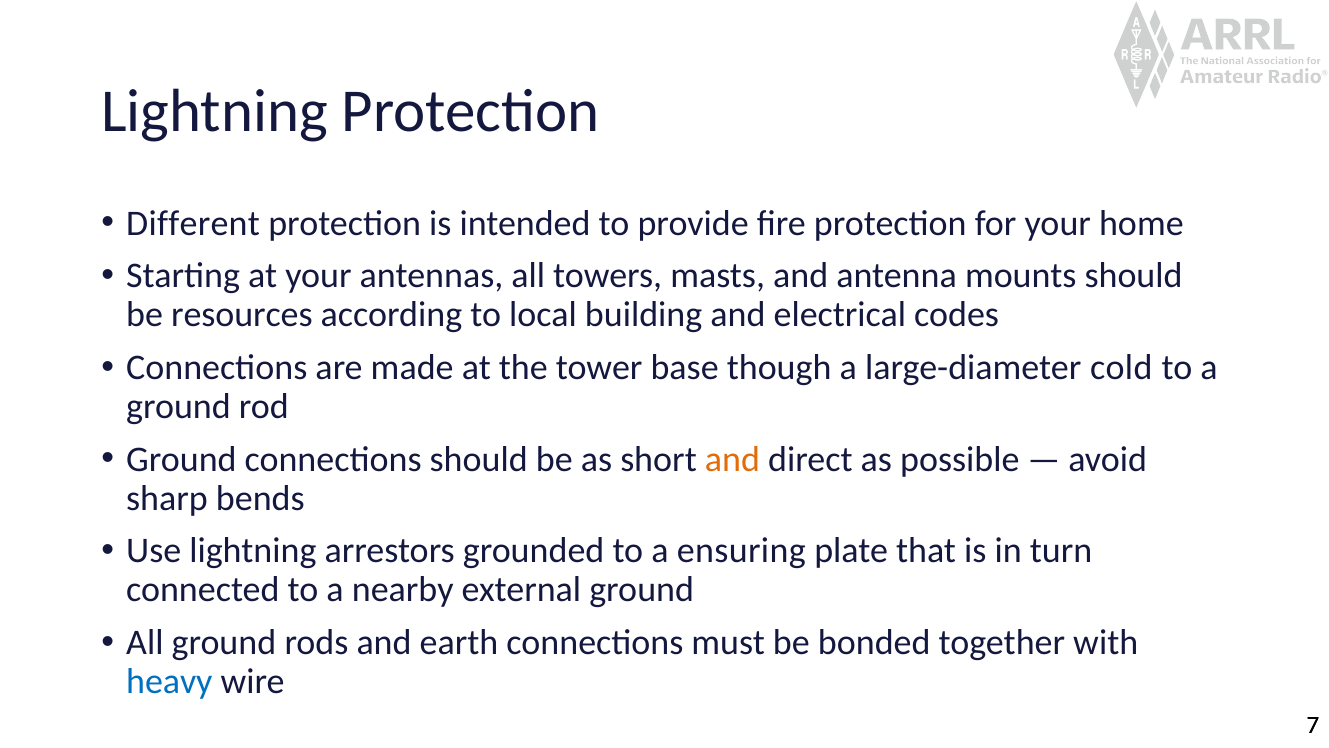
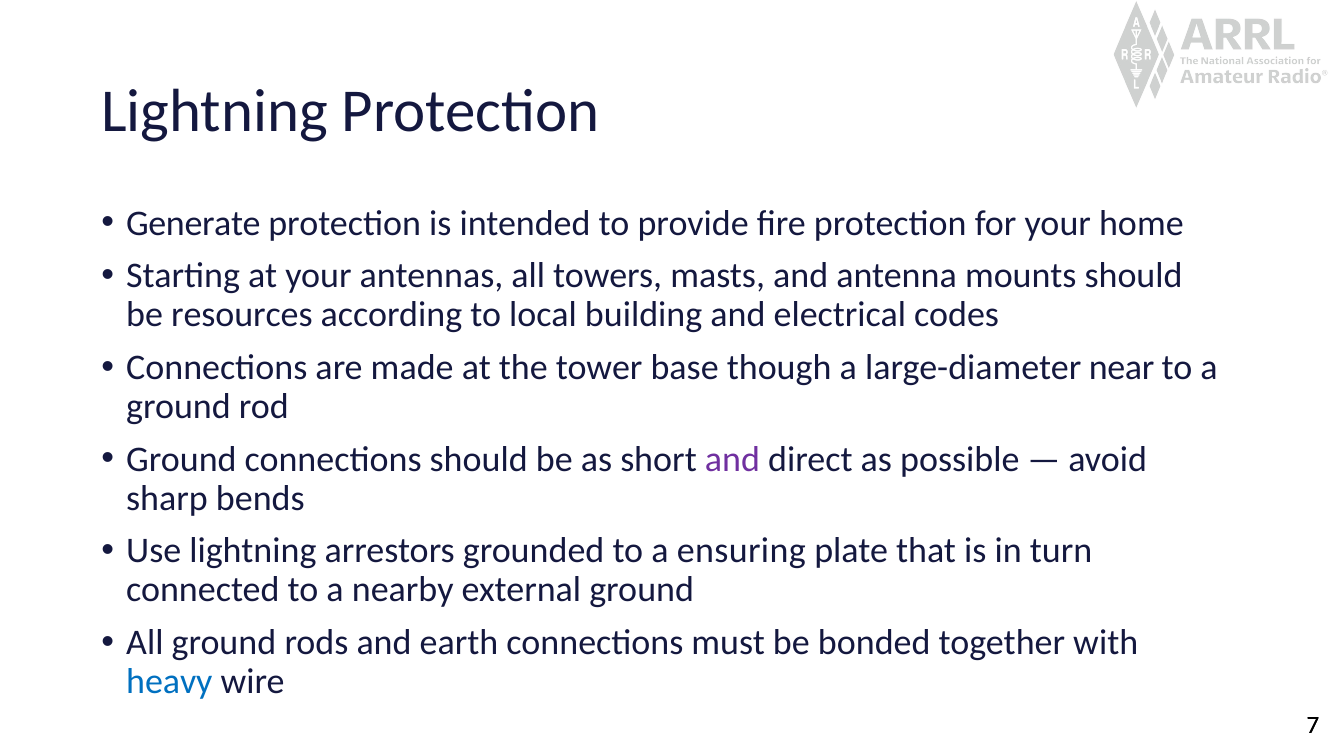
Different: Different -> Generate
cold: cold -> near
and at (732, 459) colour: orange -> purple
